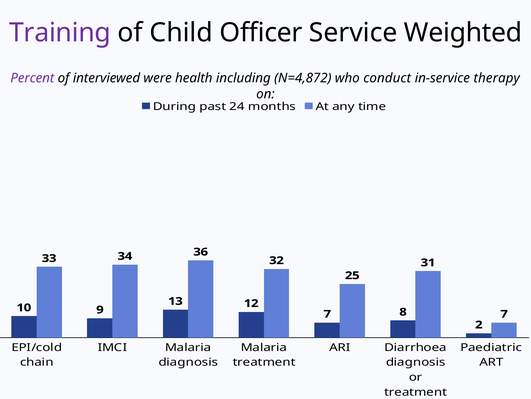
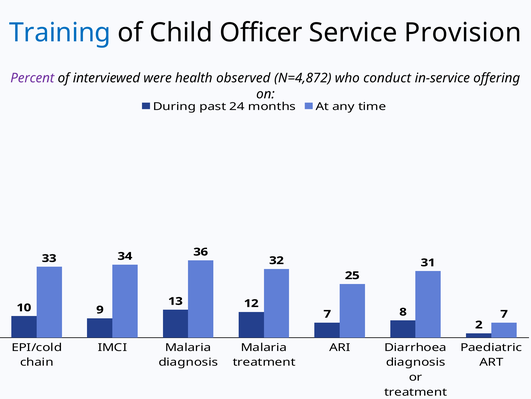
Training colour: purple -> blue
Weighted: Weighted -> Provision
including: including -> observed
therapy: therapy -> offering
